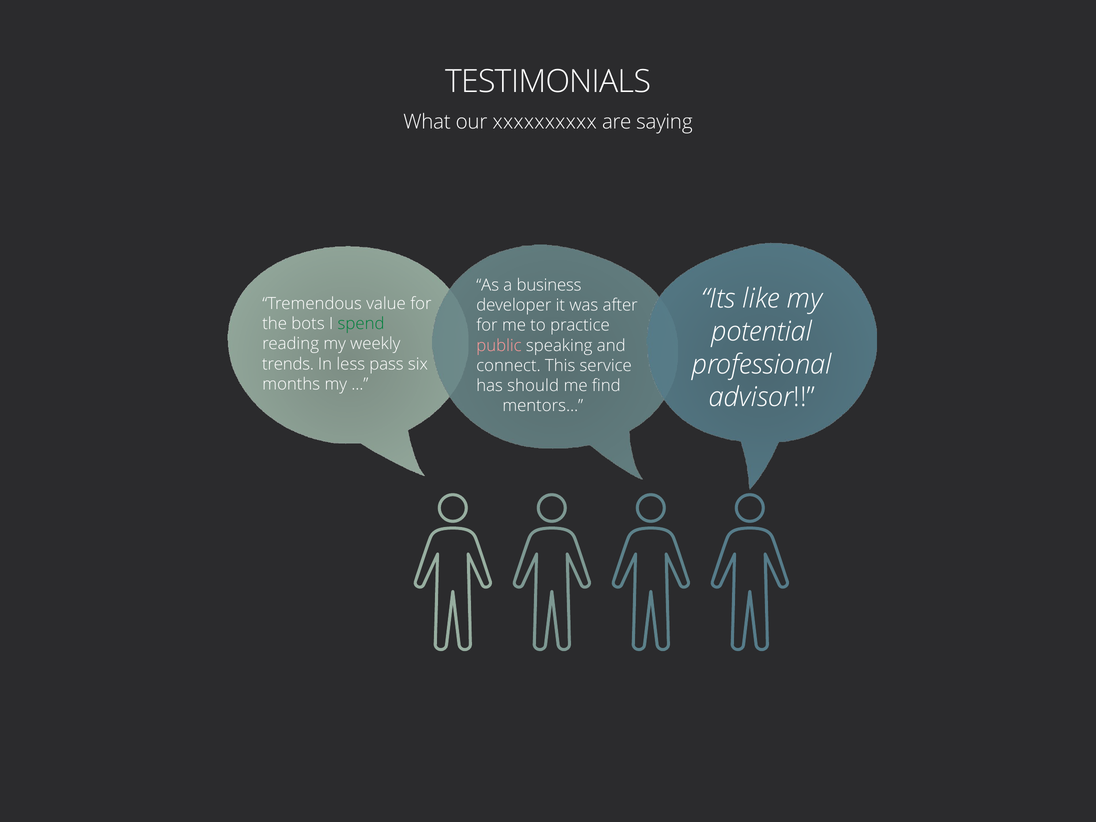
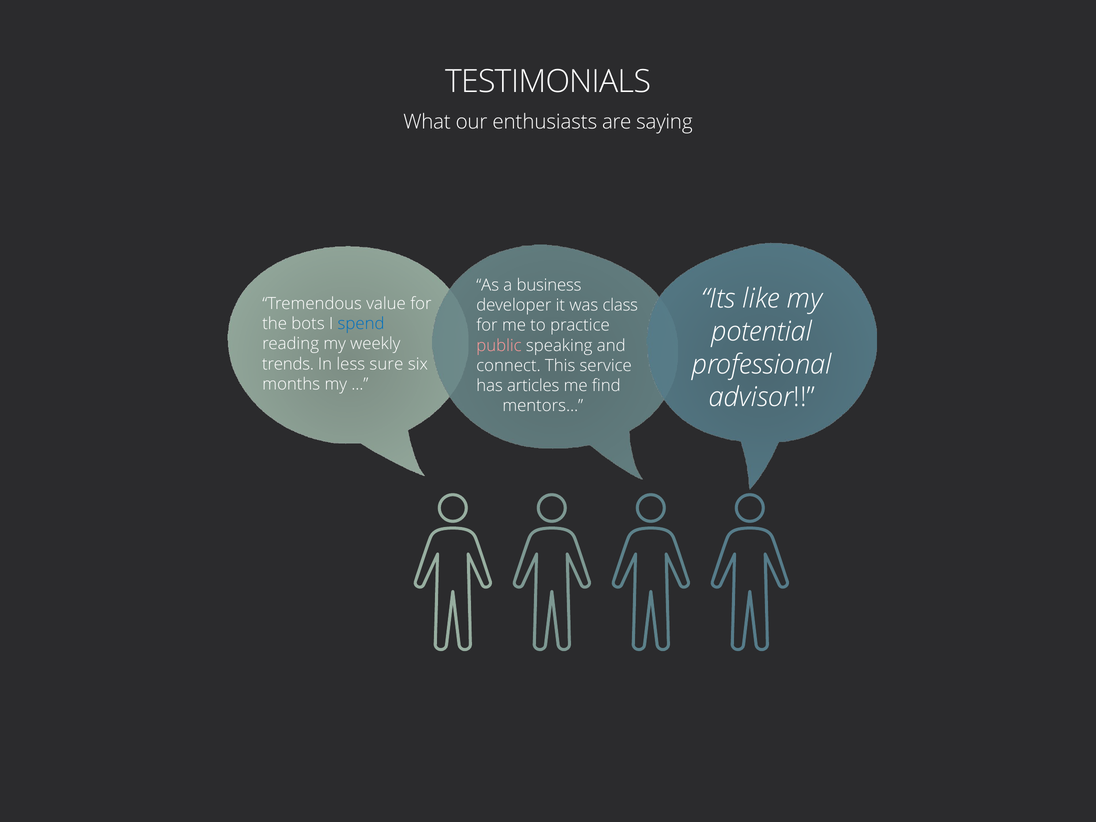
xxxxxxxxxx: xxxxxxxxxx -> enthusiasts
after: after -> class
spend colour: green -> blue
pass: pass -> sure
should: should -> articles
